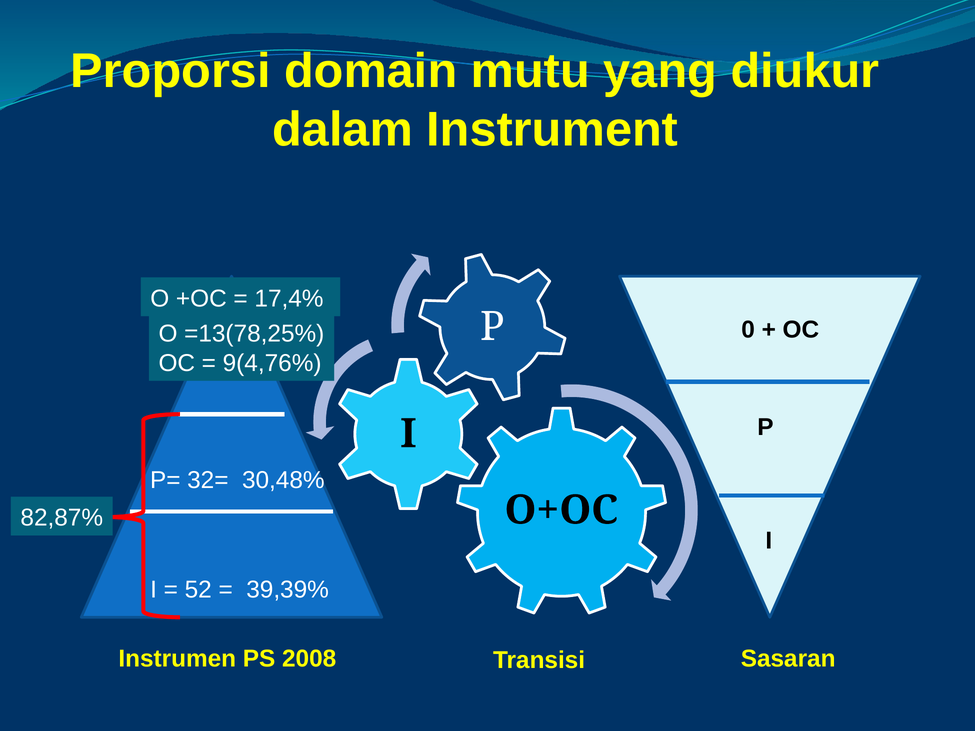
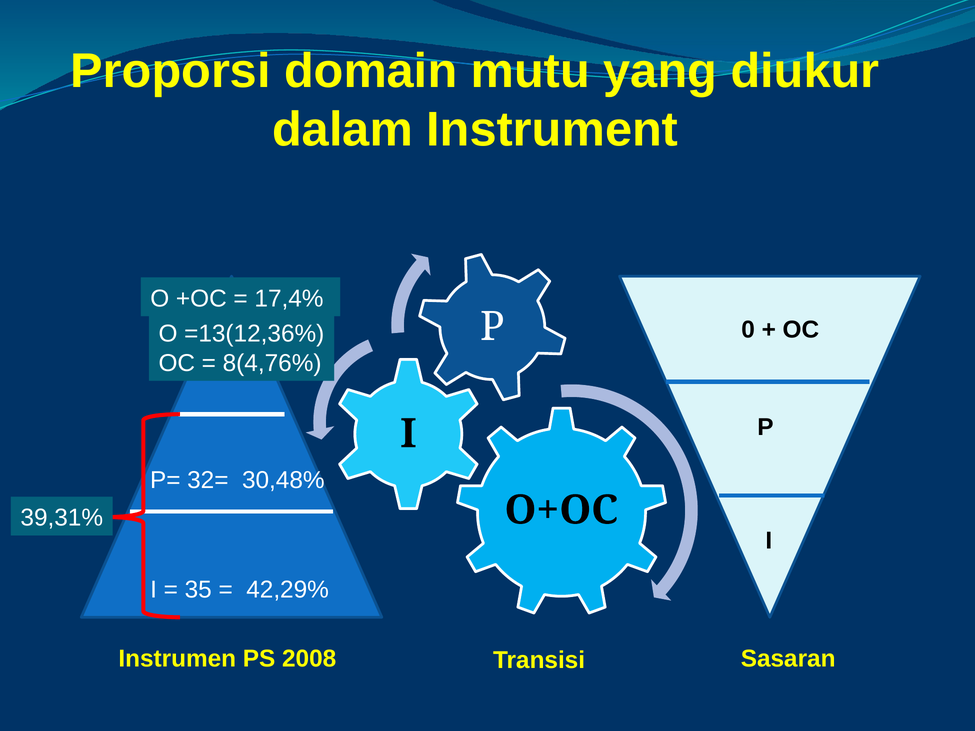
=13(78,25%: =13(78,25% -> =13(12,36%
9(4,76%: 9(4,76% -> 8(4,76%
82,87%: 82,87% -> 39,31%
52: 52 -> 35
39,39%: 39,39% -> 42,29%
